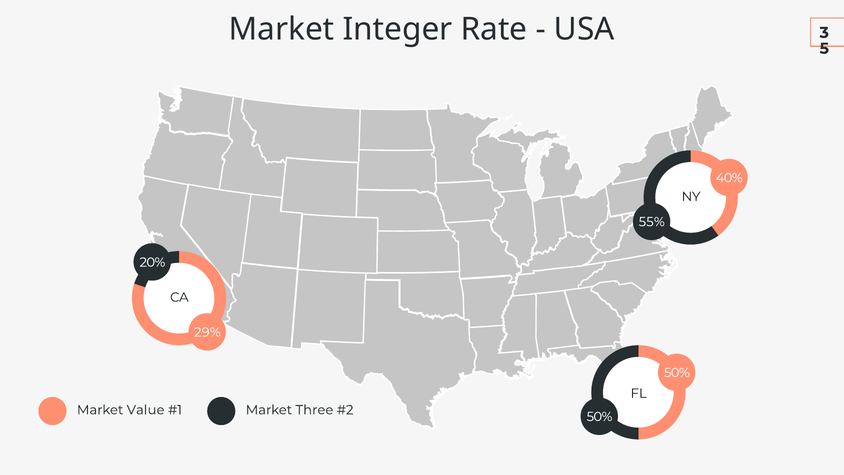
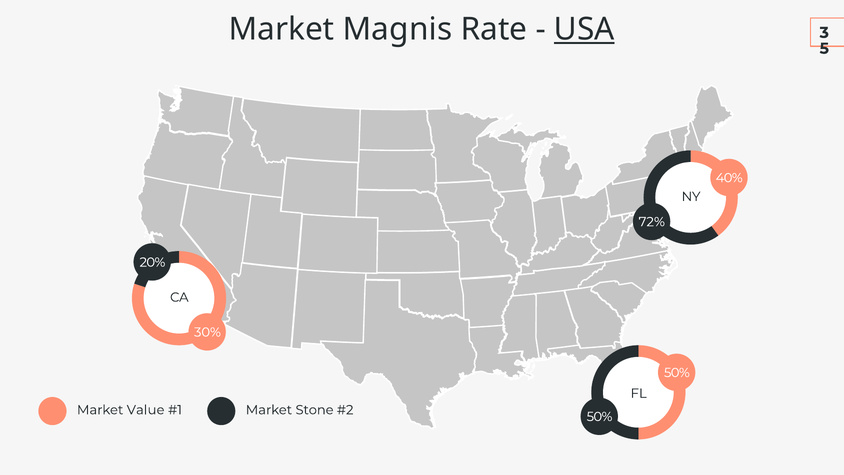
Integer: Integer -> Magnis
USA underline: none -> present
55%: 55% -> 72%
29%: 29% -> 30%
Three: Three -> Stone
